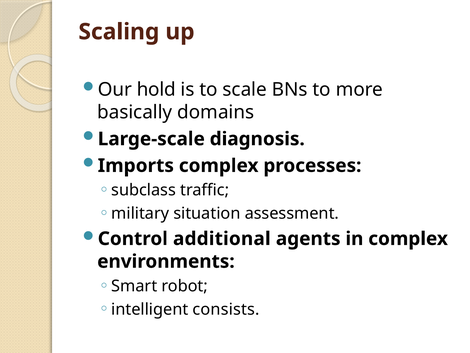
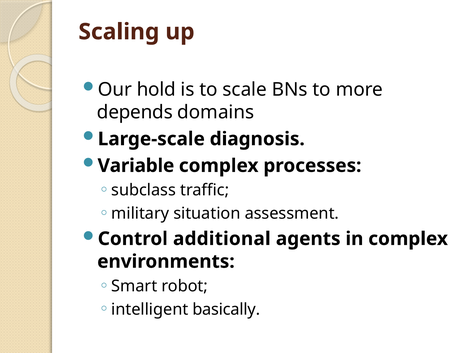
basically: basically -> depends
Imports: Imports -> Variable
consists: consists -> basically
